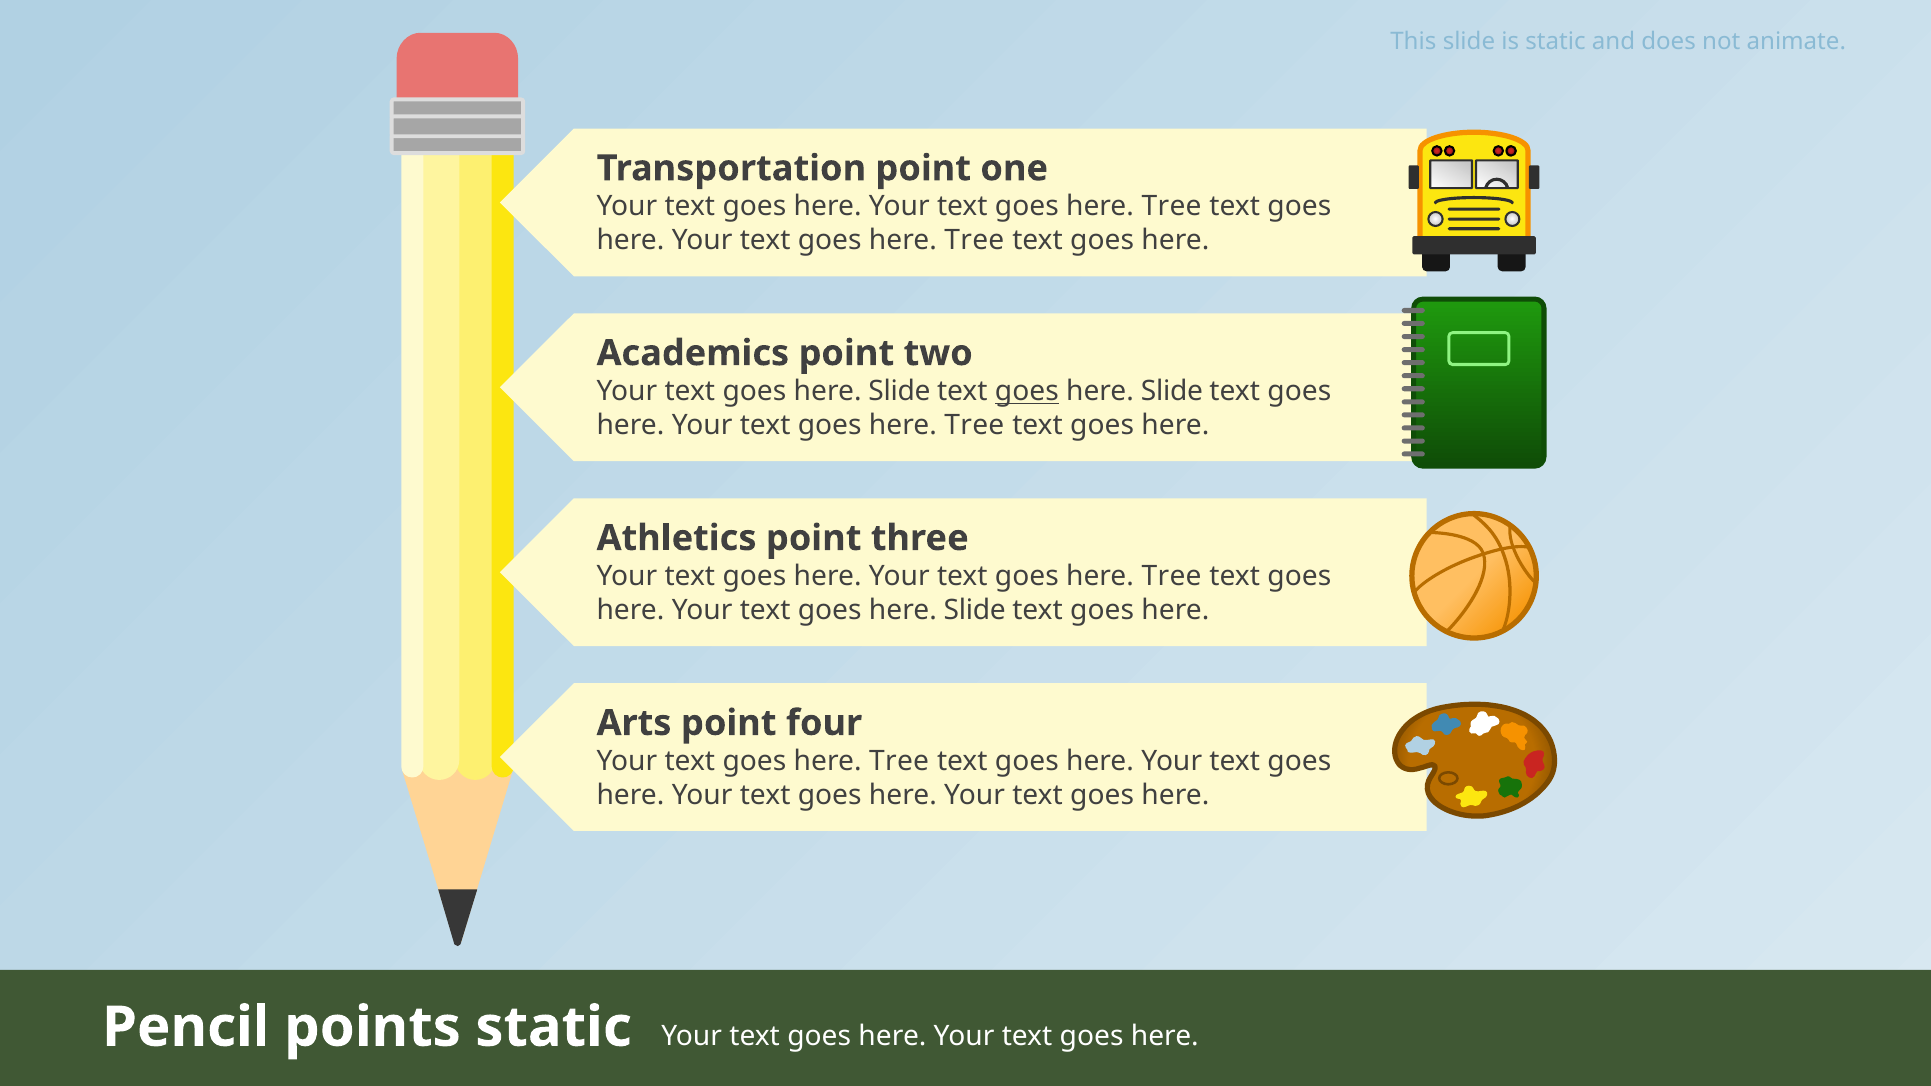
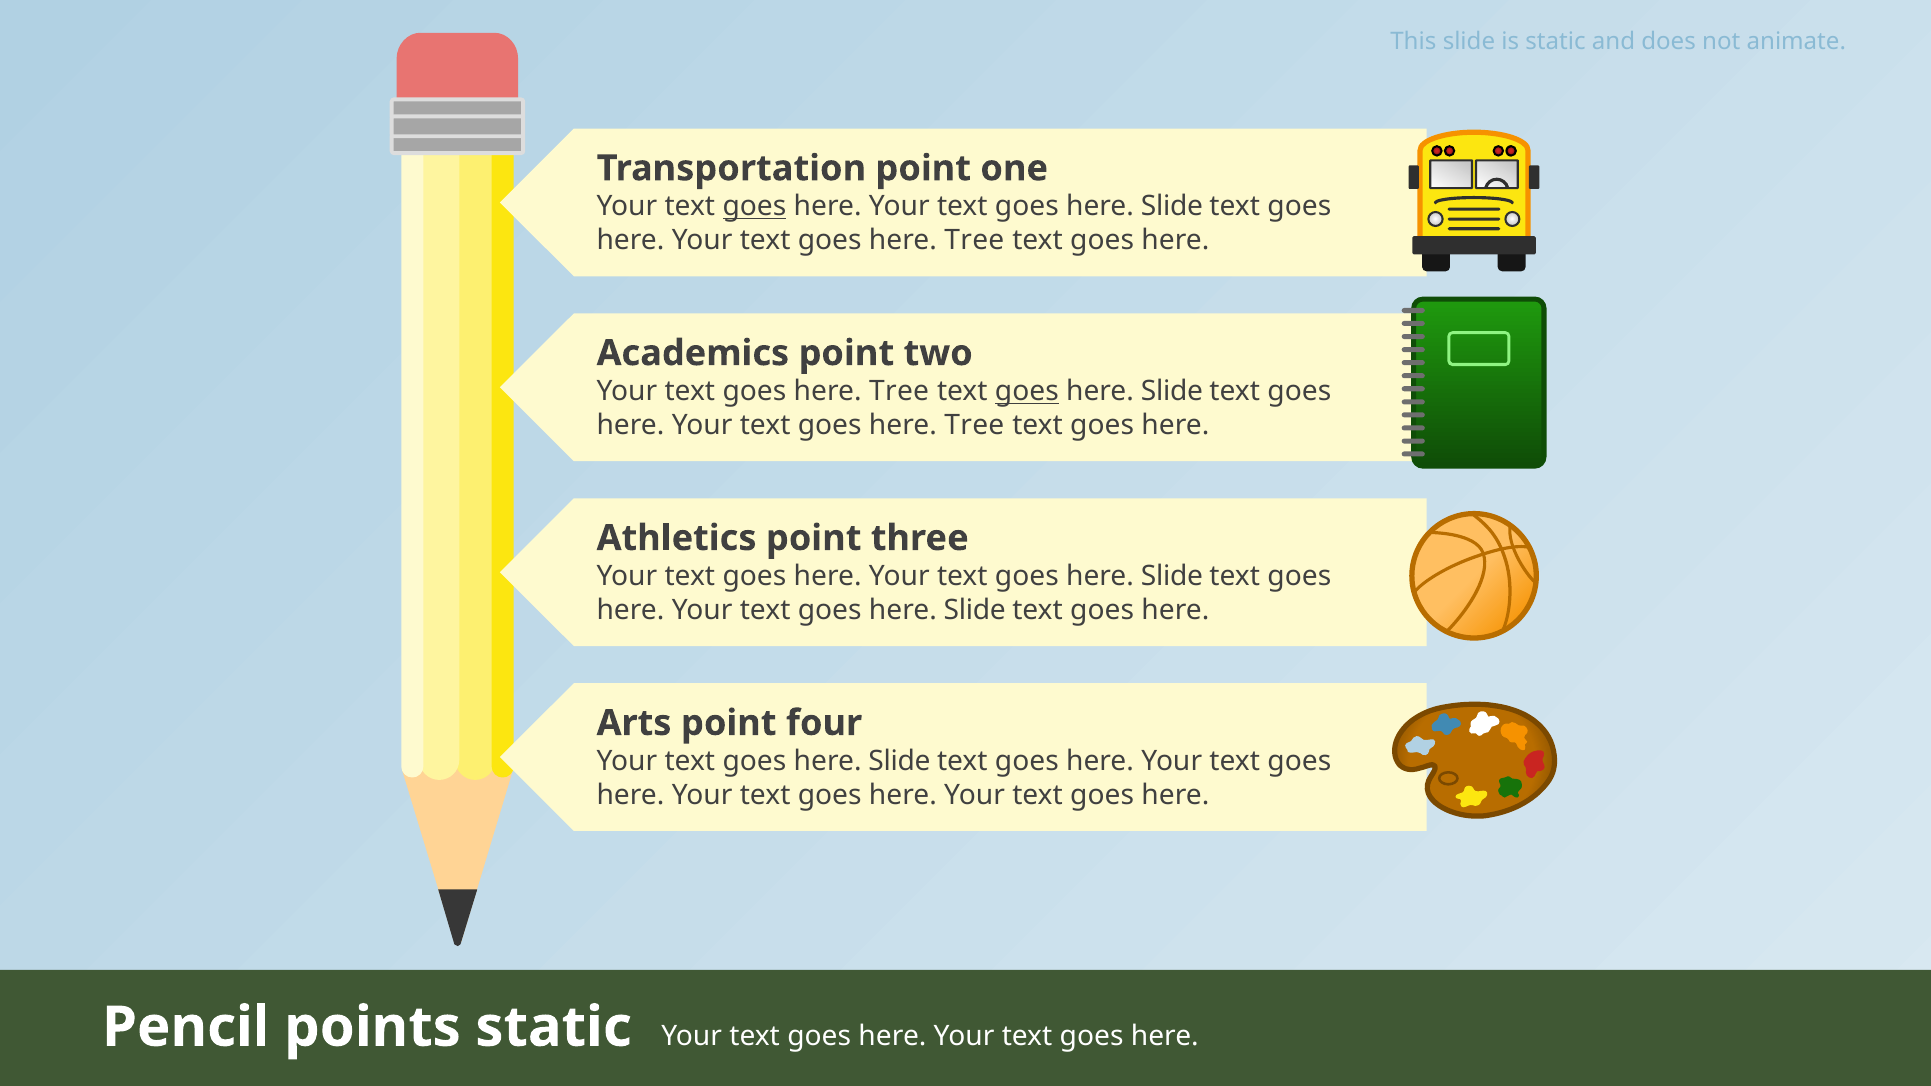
goes at (754, 206) underline: none -> present
Tree at (1172, 206): Tree -> Slide
Slide at (899, 391): Slide -> Tree
Tree at (1172, 576): Tree -> Slide
Tree at (899, 761): Tree -> Slide
